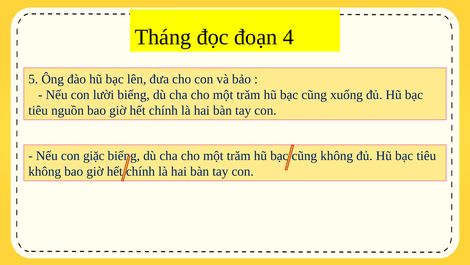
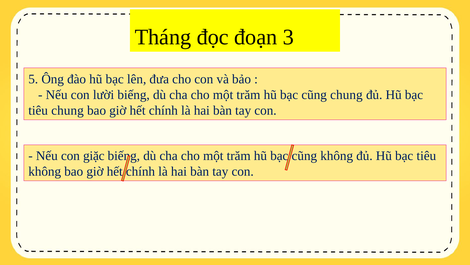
4: 4 -> 3
cũng xuống: xuống -> chung
tiêu nguồn: nguồn -> chung
